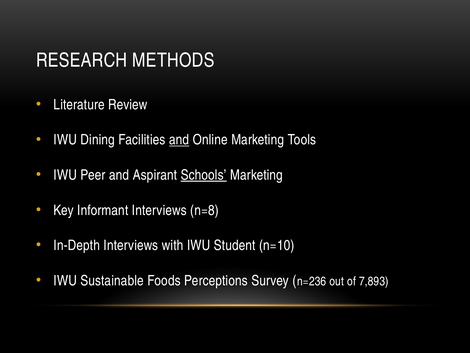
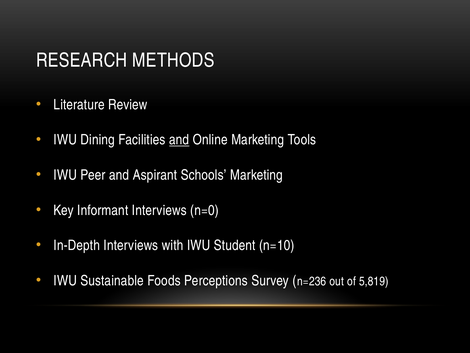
Schools underline: present -> none
n=8: n=8 -> n=0
7,893: 7,893 -> 5,819
